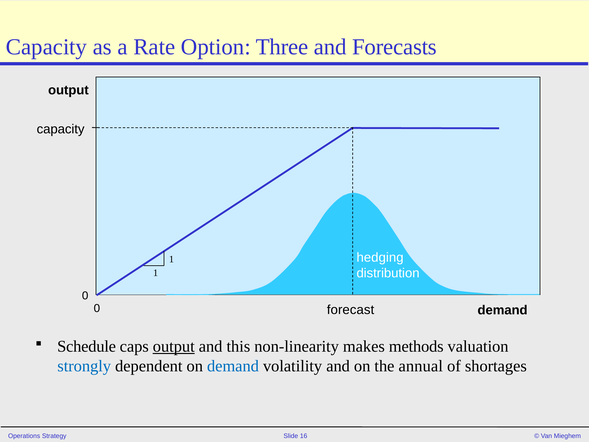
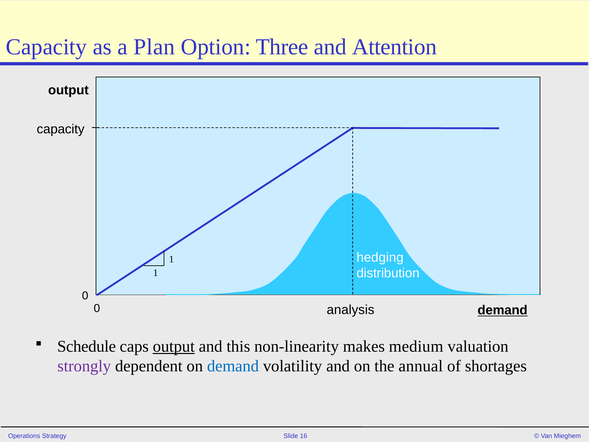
Rate: Rate -> Plan
Forecasts: Forecasts -> Attention
forecast: forecast -> analysis
demand at (503, 310) underline: none -> present
methods: methods -> medium
strongly colour: blue -> purple
